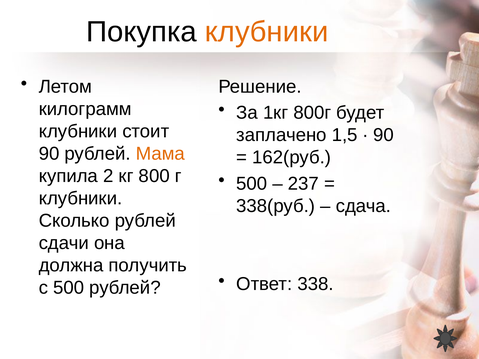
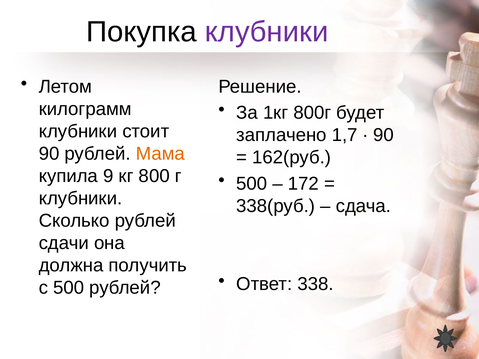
клубники at (267, 32) colour: orange -> purple
1,5: 1,5 -> 1,7
2: 2 -> 9
237: 237 -> 172
